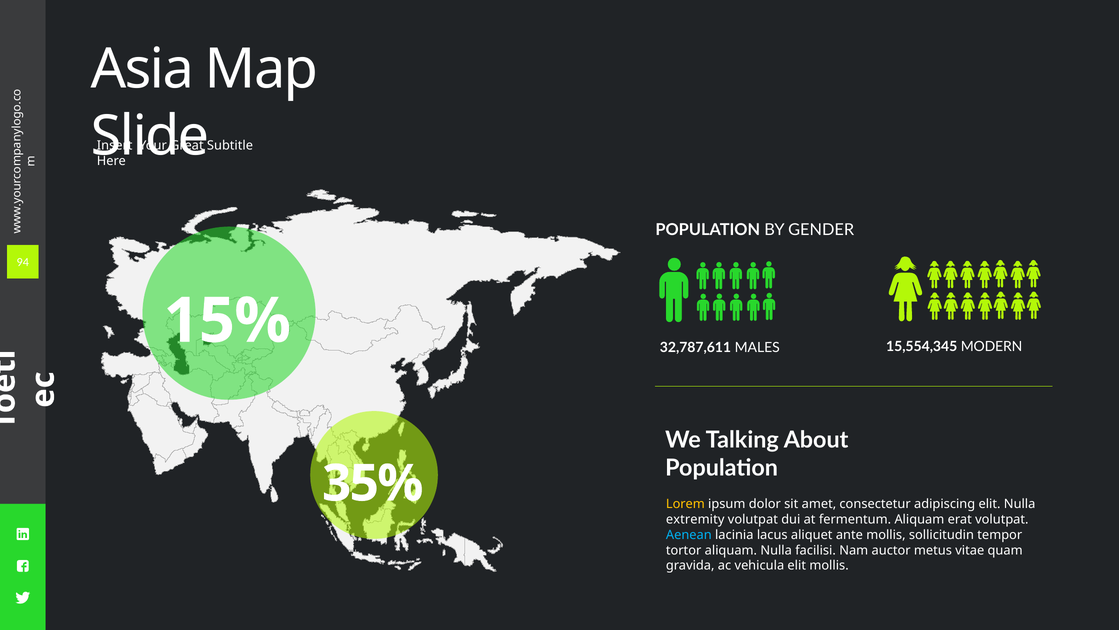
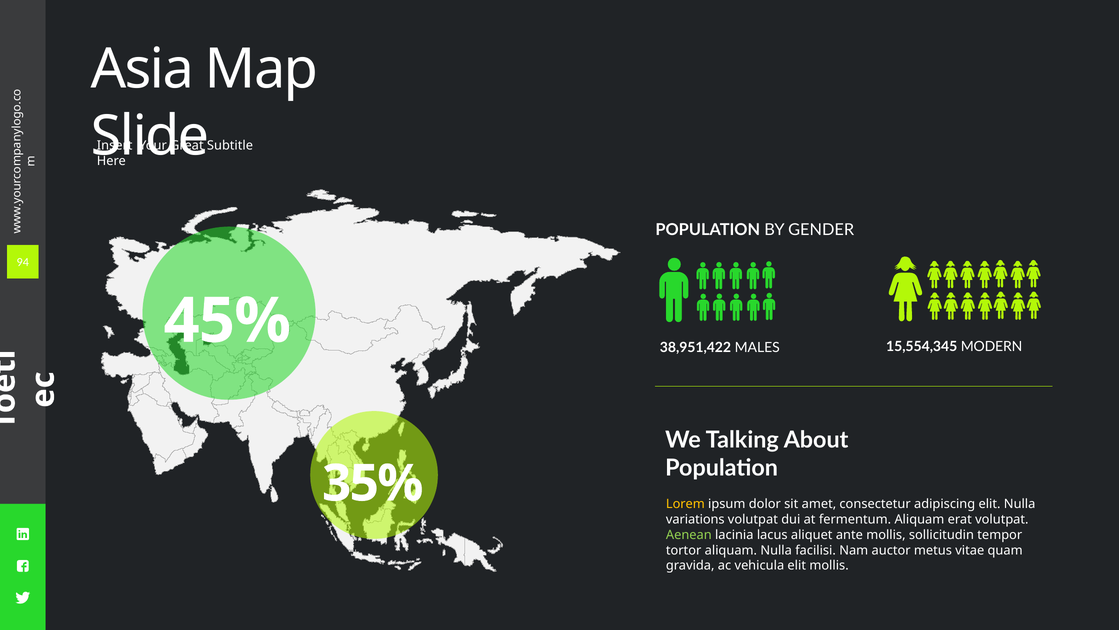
15%: 15% -> 45%
32,787,611: 32,787,611 -> 38,951,422
extremity: extremity -> variations
Aenean colour: light blue -> light green
